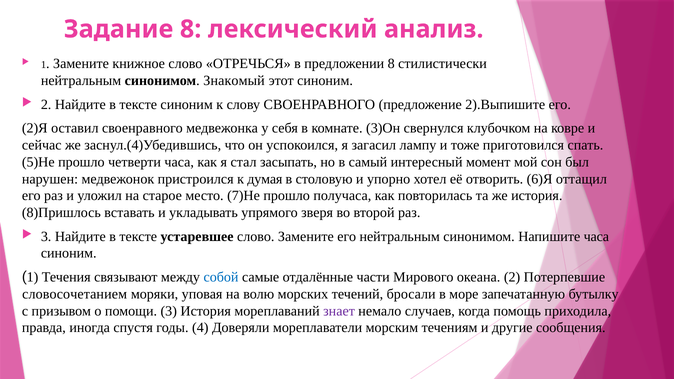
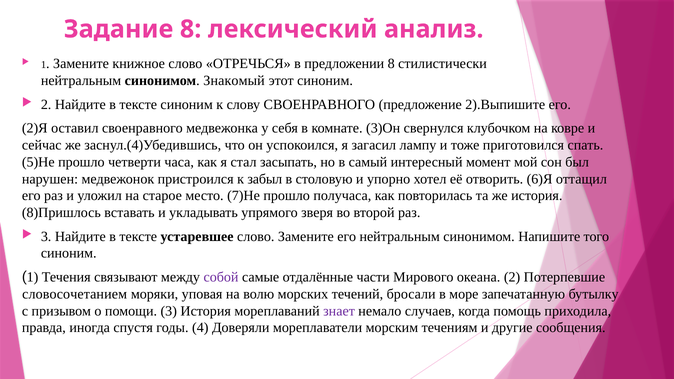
думая: думая -> забыл
Напишите часа: часа -> того
собой colour: blue -> purple
